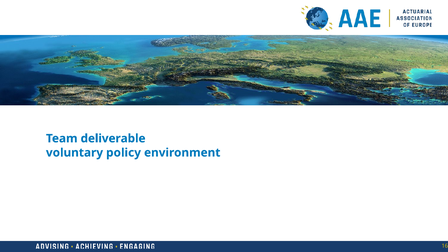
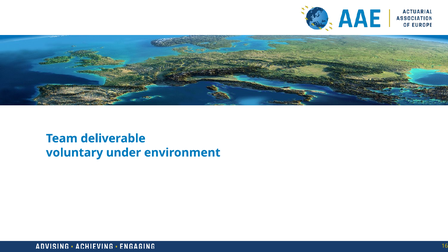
policy: policy -> under
